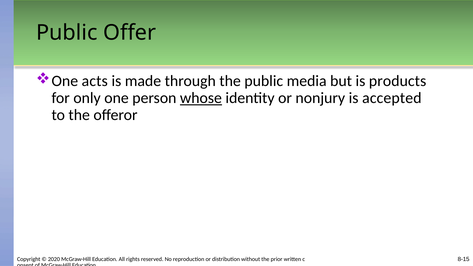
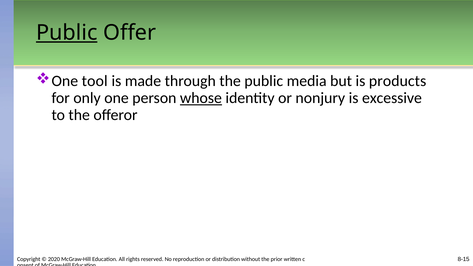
Public at (67, 33) underline: none -> present
acts: acts -> tool
accepted: accepted -> excessive
